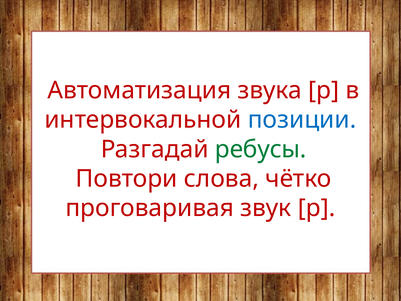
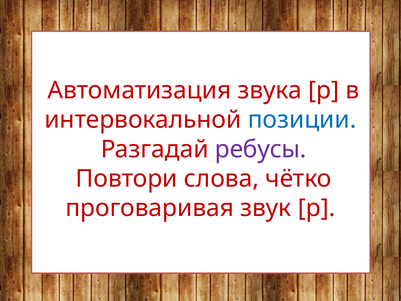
ребусы colour: green -> purple
